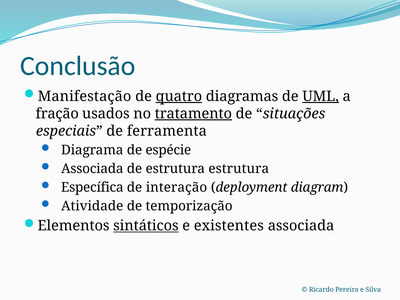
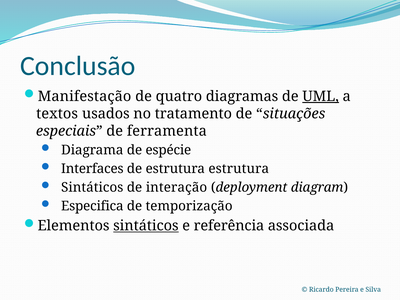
quatro underline: present -> none
fração: fração -> textos
tratamento underline: present -> none
Associada at (92, 169): Associada -> Interfaces
Específica at (92, 188): Específica -> Sintáticos
Atividade: Atividade -> Especifica
existentes: existentes -> referência
